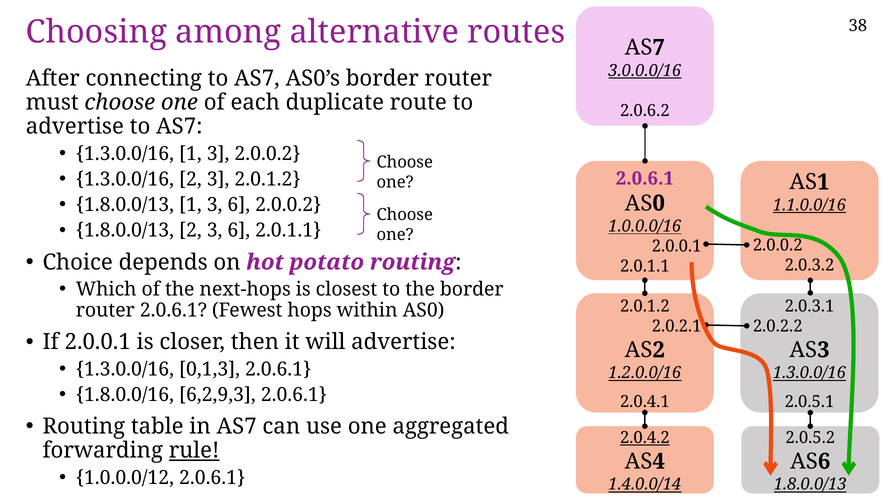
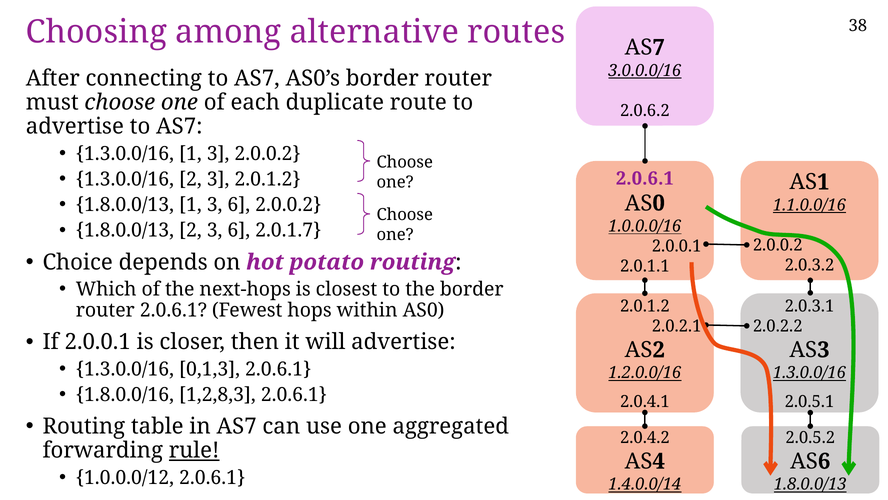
6 2.0.1.1: 2.0.1.1 -> 2.0.1.7
6,2,9,3: 6,2,9,3 -> 1,2,8,3
2.0.4.2 underline: present -> none
